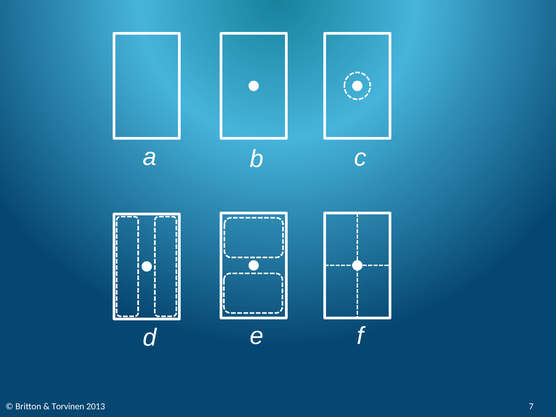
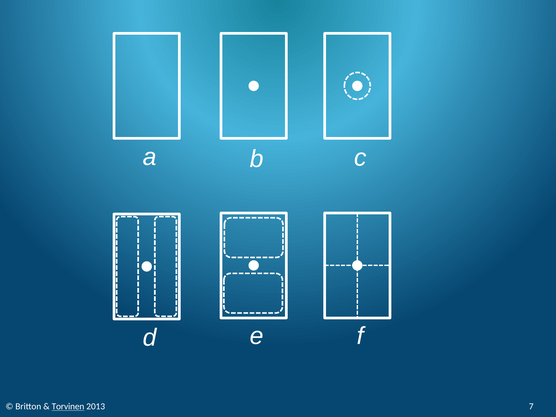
Torvinen underline: none -> present
